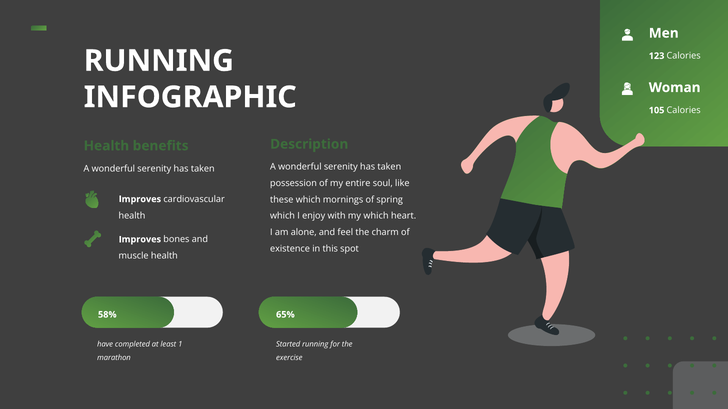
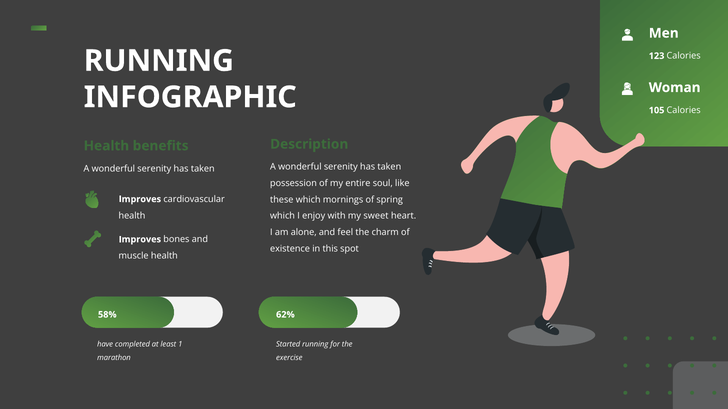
my which: which -> sweet
65%: 65% -> 62%
